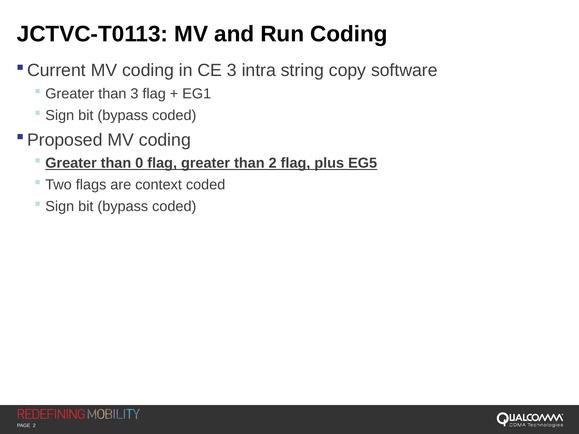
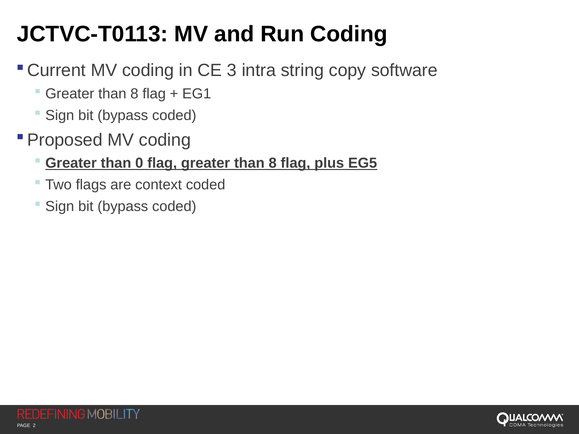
3 at (134, 94): 3 -> 8
flag greater than 2: 2 -> 8
